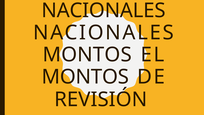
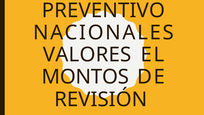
NACIONALES at (104, 10): NACIONALES -> PREVENTIVO
MONTOS at (87, 55): MONTOS -> VALORES
